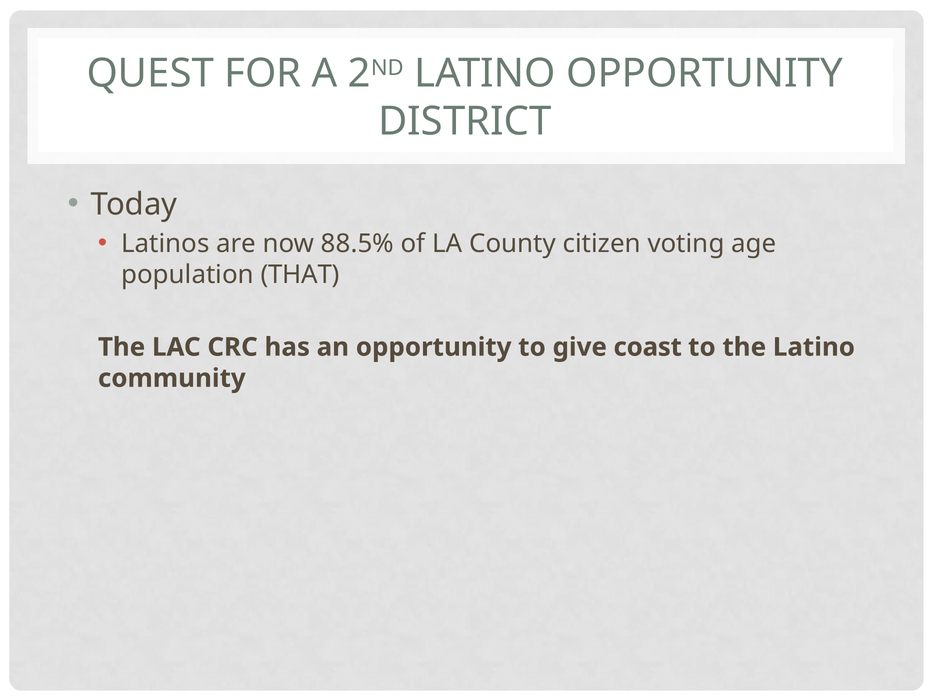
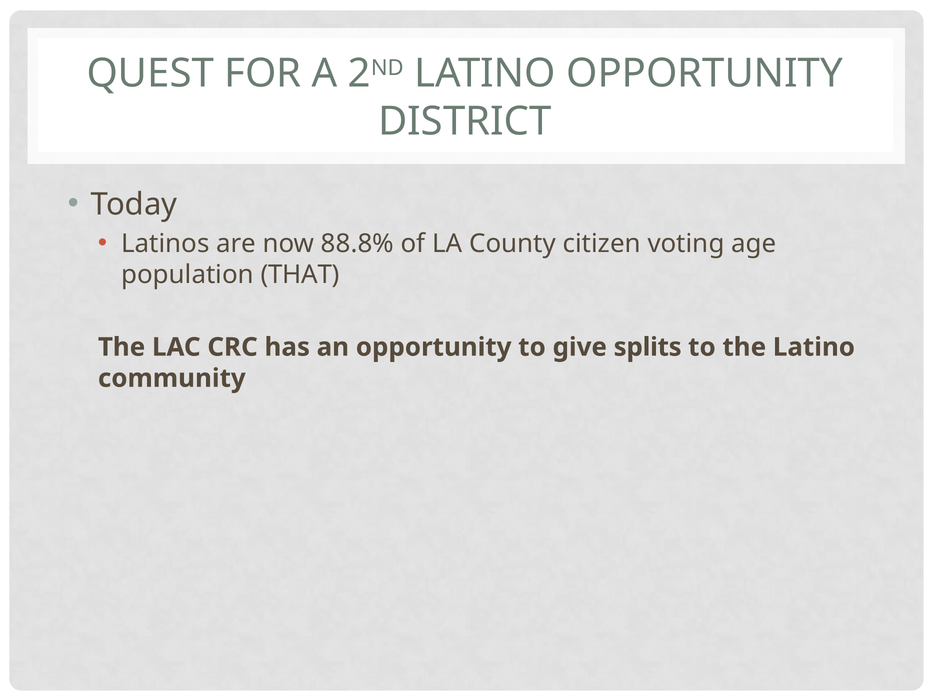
88.5%: 88.5% -> 88.8%
coast: coast -> splits
